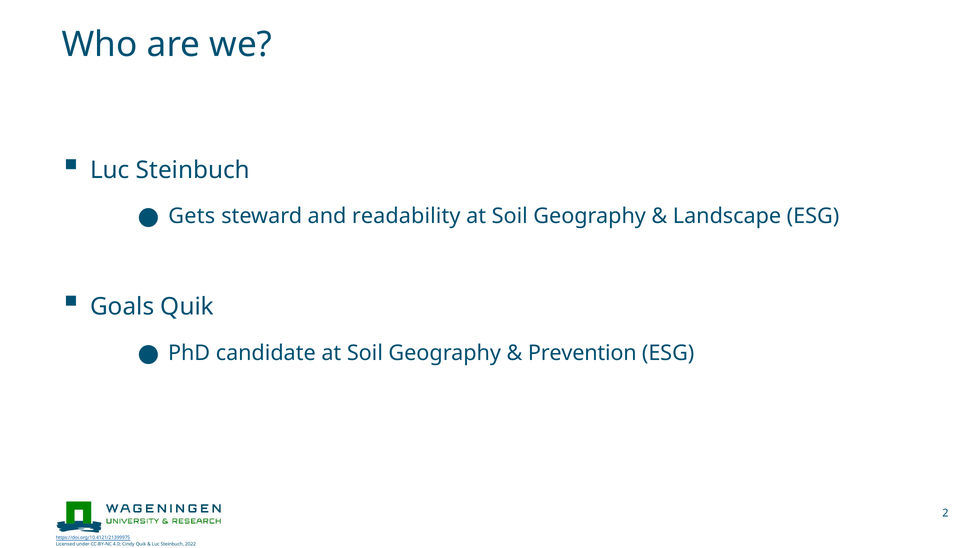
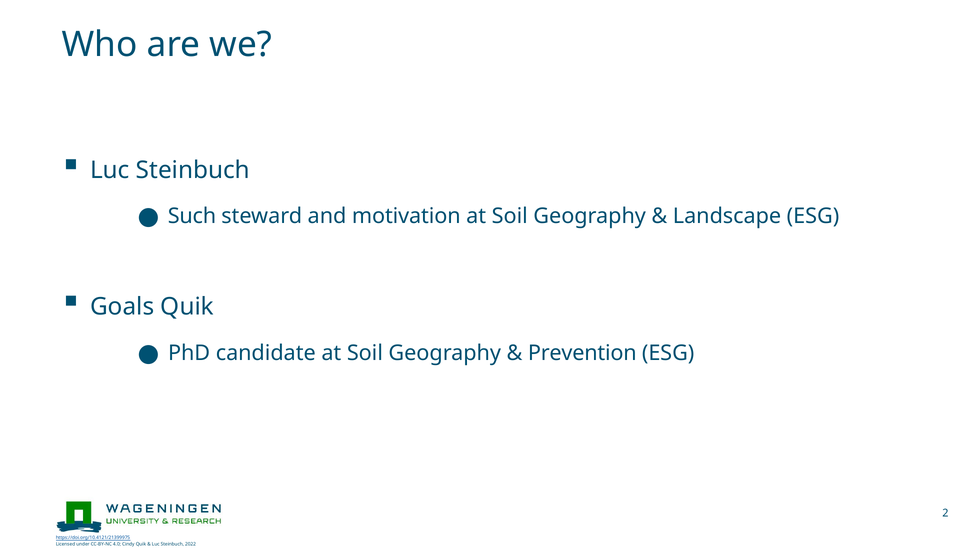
Gets: Gets -> Such
readability: readability -> motivation
